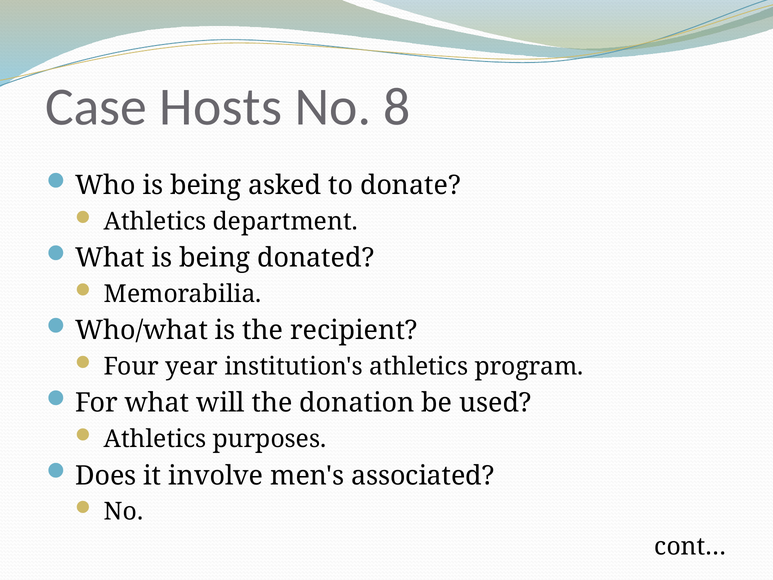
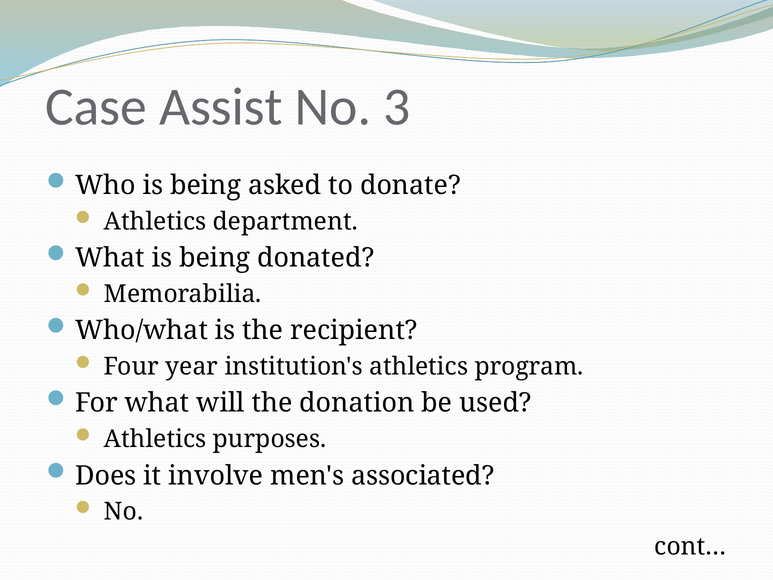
Hosts: Hosts -> Assist
8: 8 -> 3
